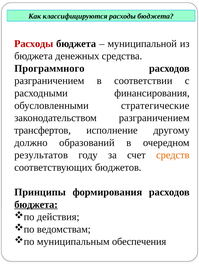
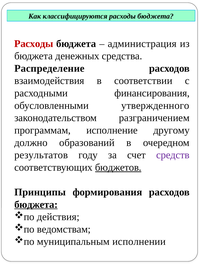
муниципальной: муниципальной -> администрация
Программного: Программного -> Распределение
разграничением at (49, 81): разграничением -> взаимодействия
стратегические: стратегические -> утвержденного
трансфертов: трансфертов -> программам
средств colour: orange -> purple
бюджетов underline: none -> present
обеспечения: обеспечения -> исполнении
